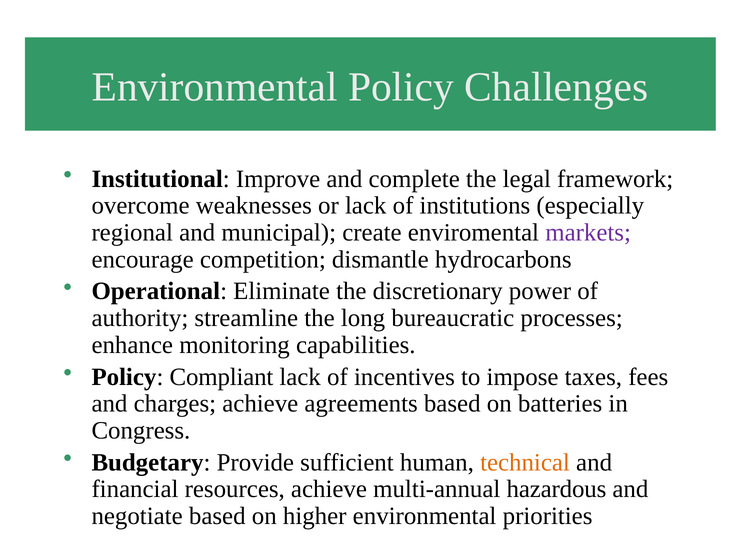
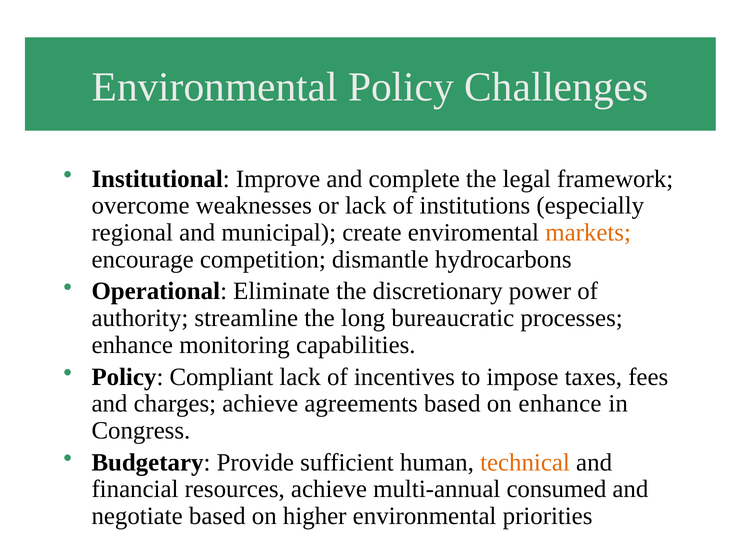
markets colour: purple -> orange
on batteries: batteries -> enhance
hazardous: hazardous -> consumed
